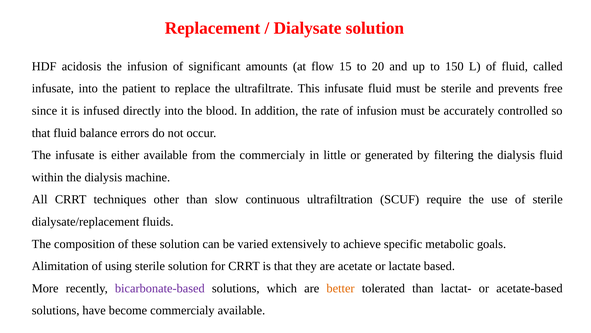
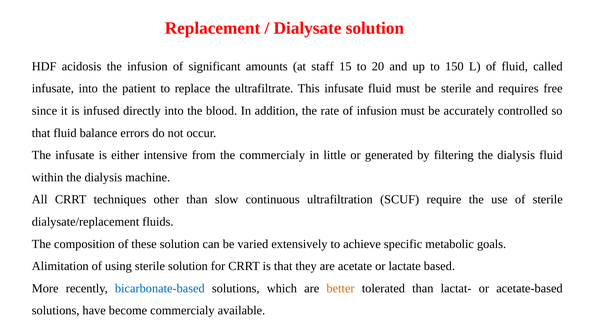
flow: flow -> staff
prevents: prevents -> requires
either available: available -> intensive
bicarbonate-based colour: purple -> blue
